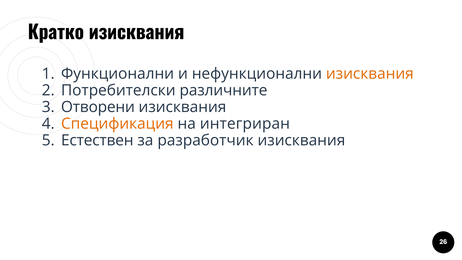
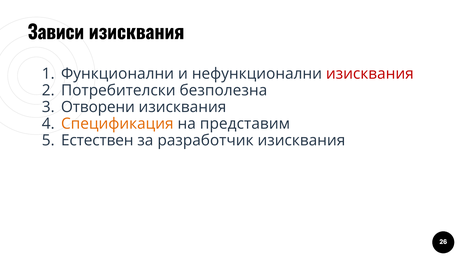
Кратко: Кратко -> Зависи
изисквания at (370, 74) colour: orange -> red
различните: различните -> безполезна
интегриран: интегриран -> представим
